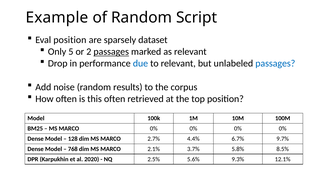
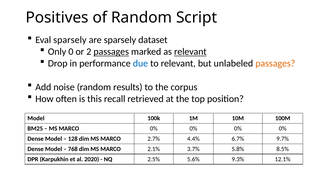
Example: Example -> Positives
Eval position: position -> sparsely
5: 5 -> 0
relevant at (190, 52) underline: none -> present
passages at (275, 64) colour: blue -> orange
this often: often -> recall
